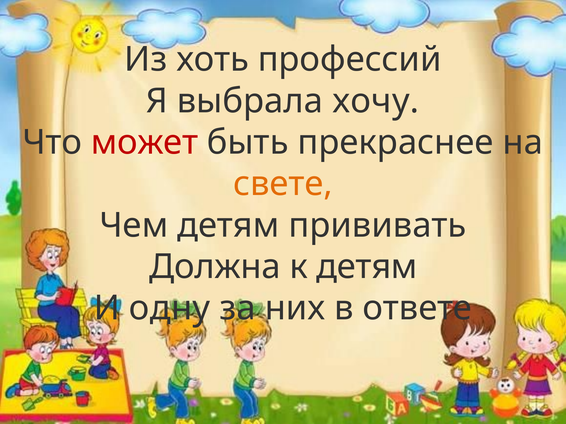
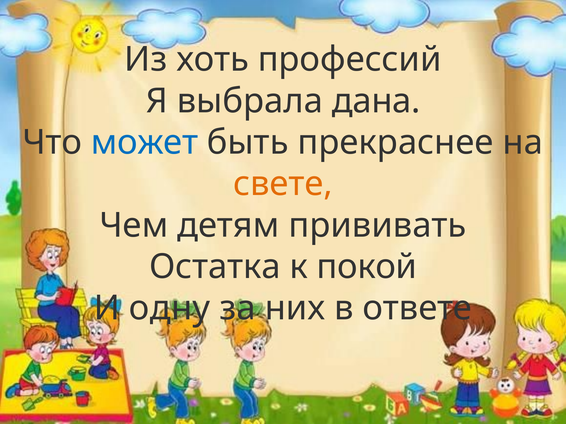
хочу: хочу -> дана
может colour: red -> blue
Должна: Должна -> Остатка
к детям: детям -> покой
